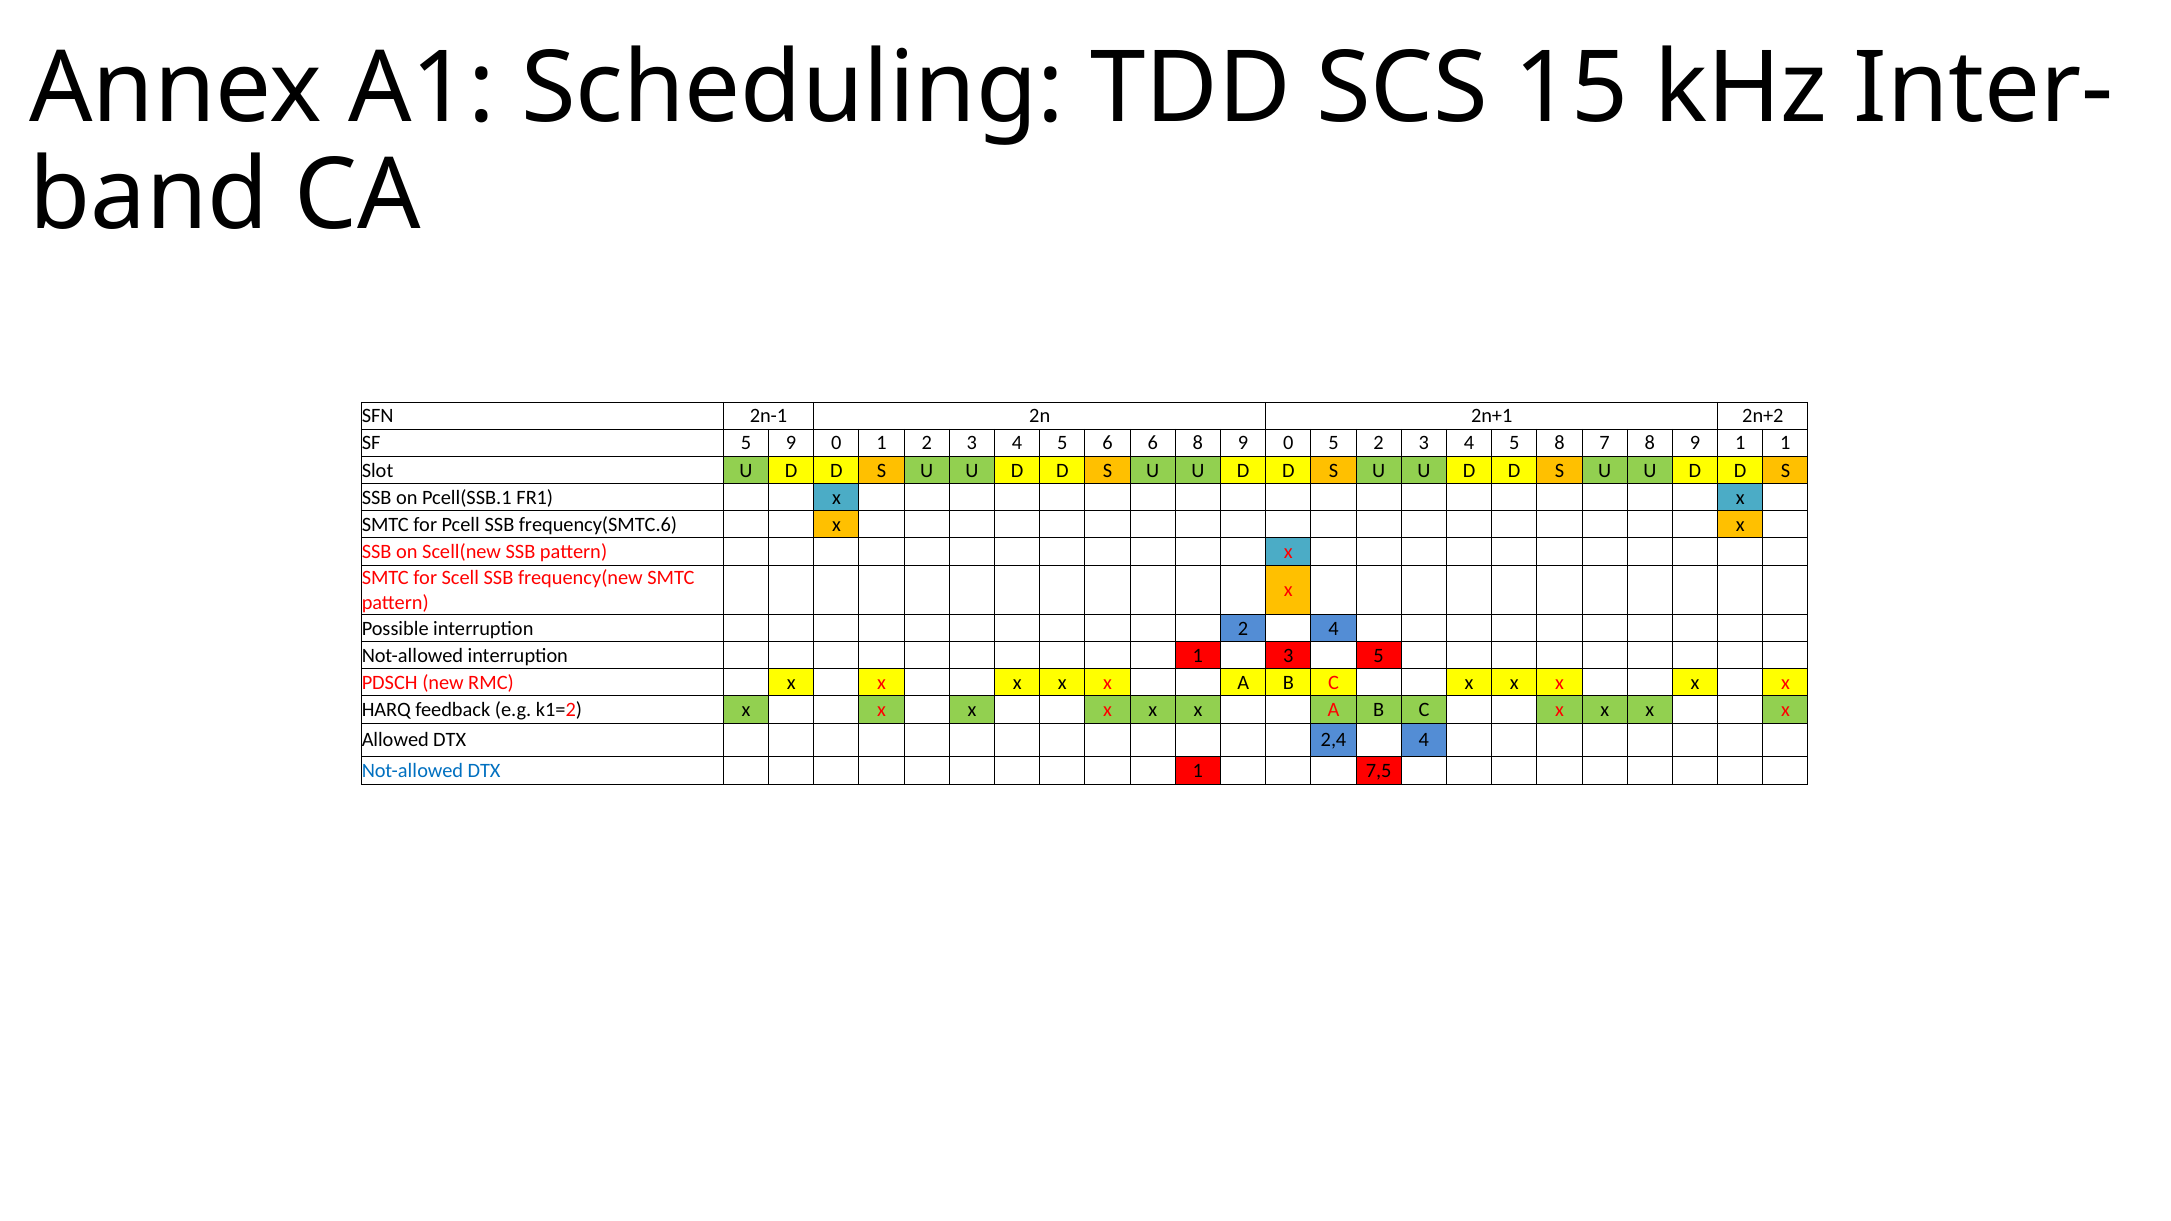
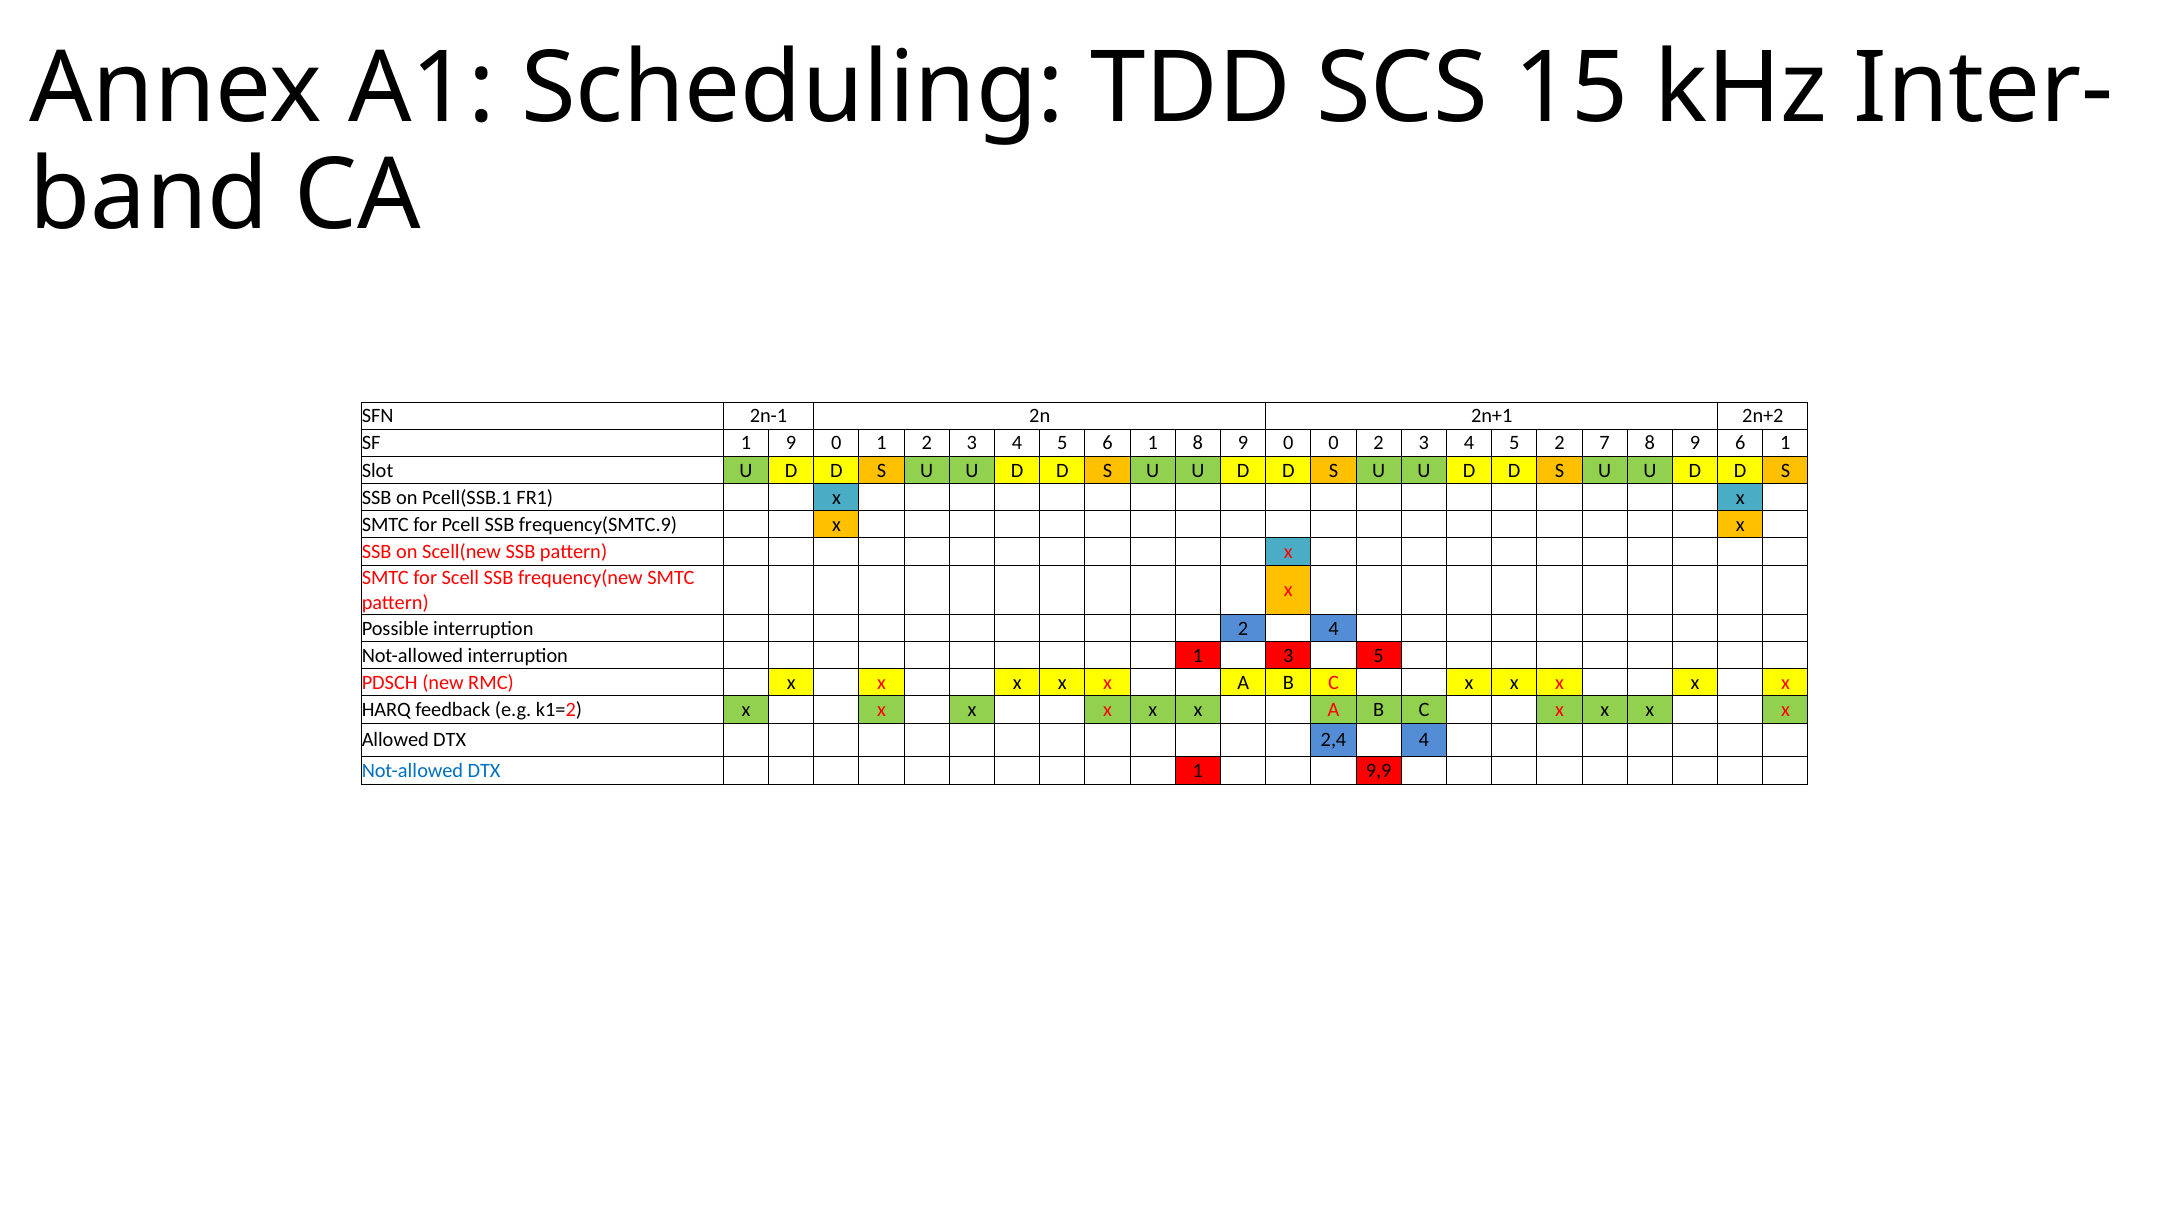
SF 5: 5 -> 1
5 6 6: 6 -> 1
0 5: 5 -> 0
5 8: 8 -> 2
9 1: 1 -> 6
frequency(SMTC.6: frequency(SMTC.6 -> frequency(SMTC.9
7,5: 7,5 -> 9,9
